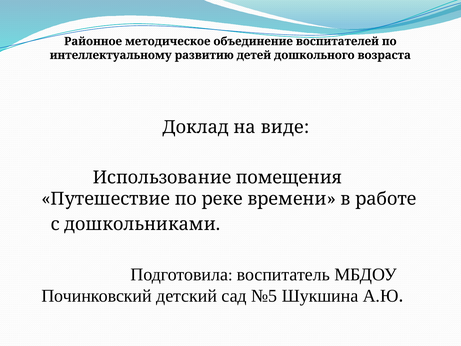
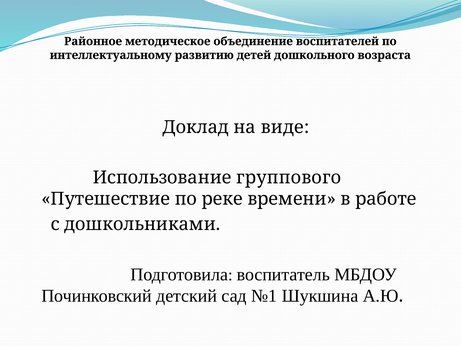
помещения: помещения -> группового
№5: №5 -> №1
